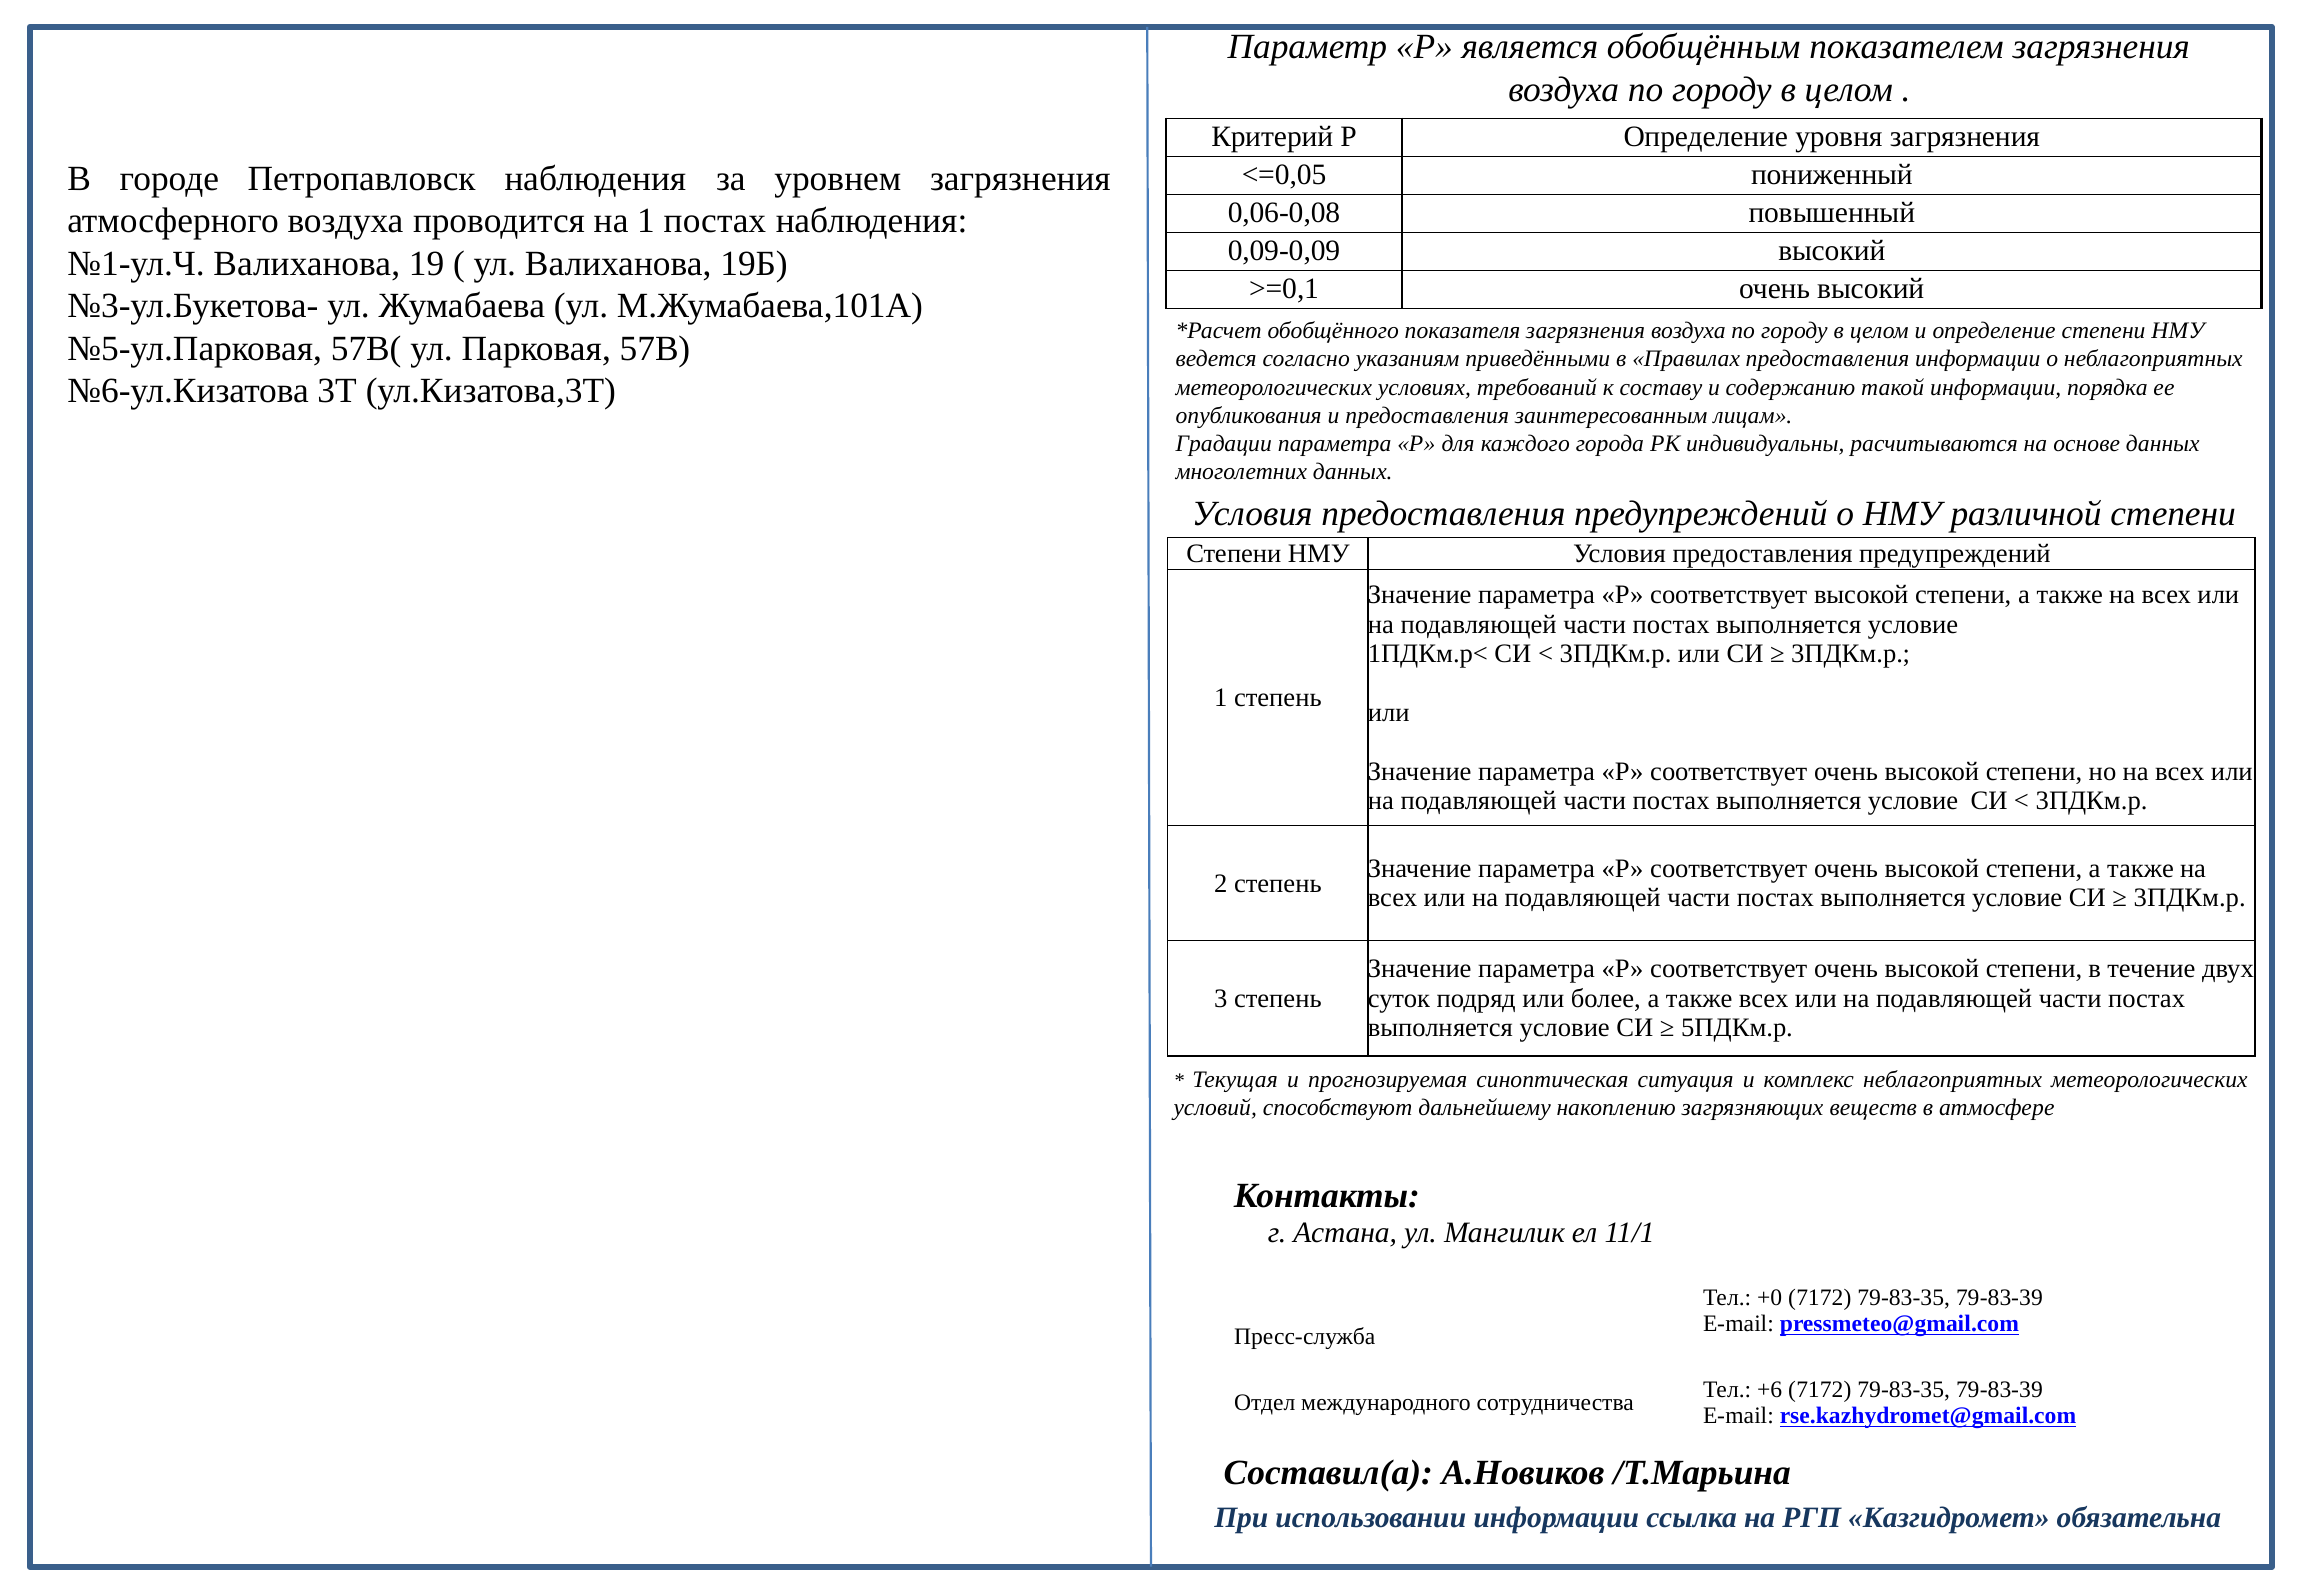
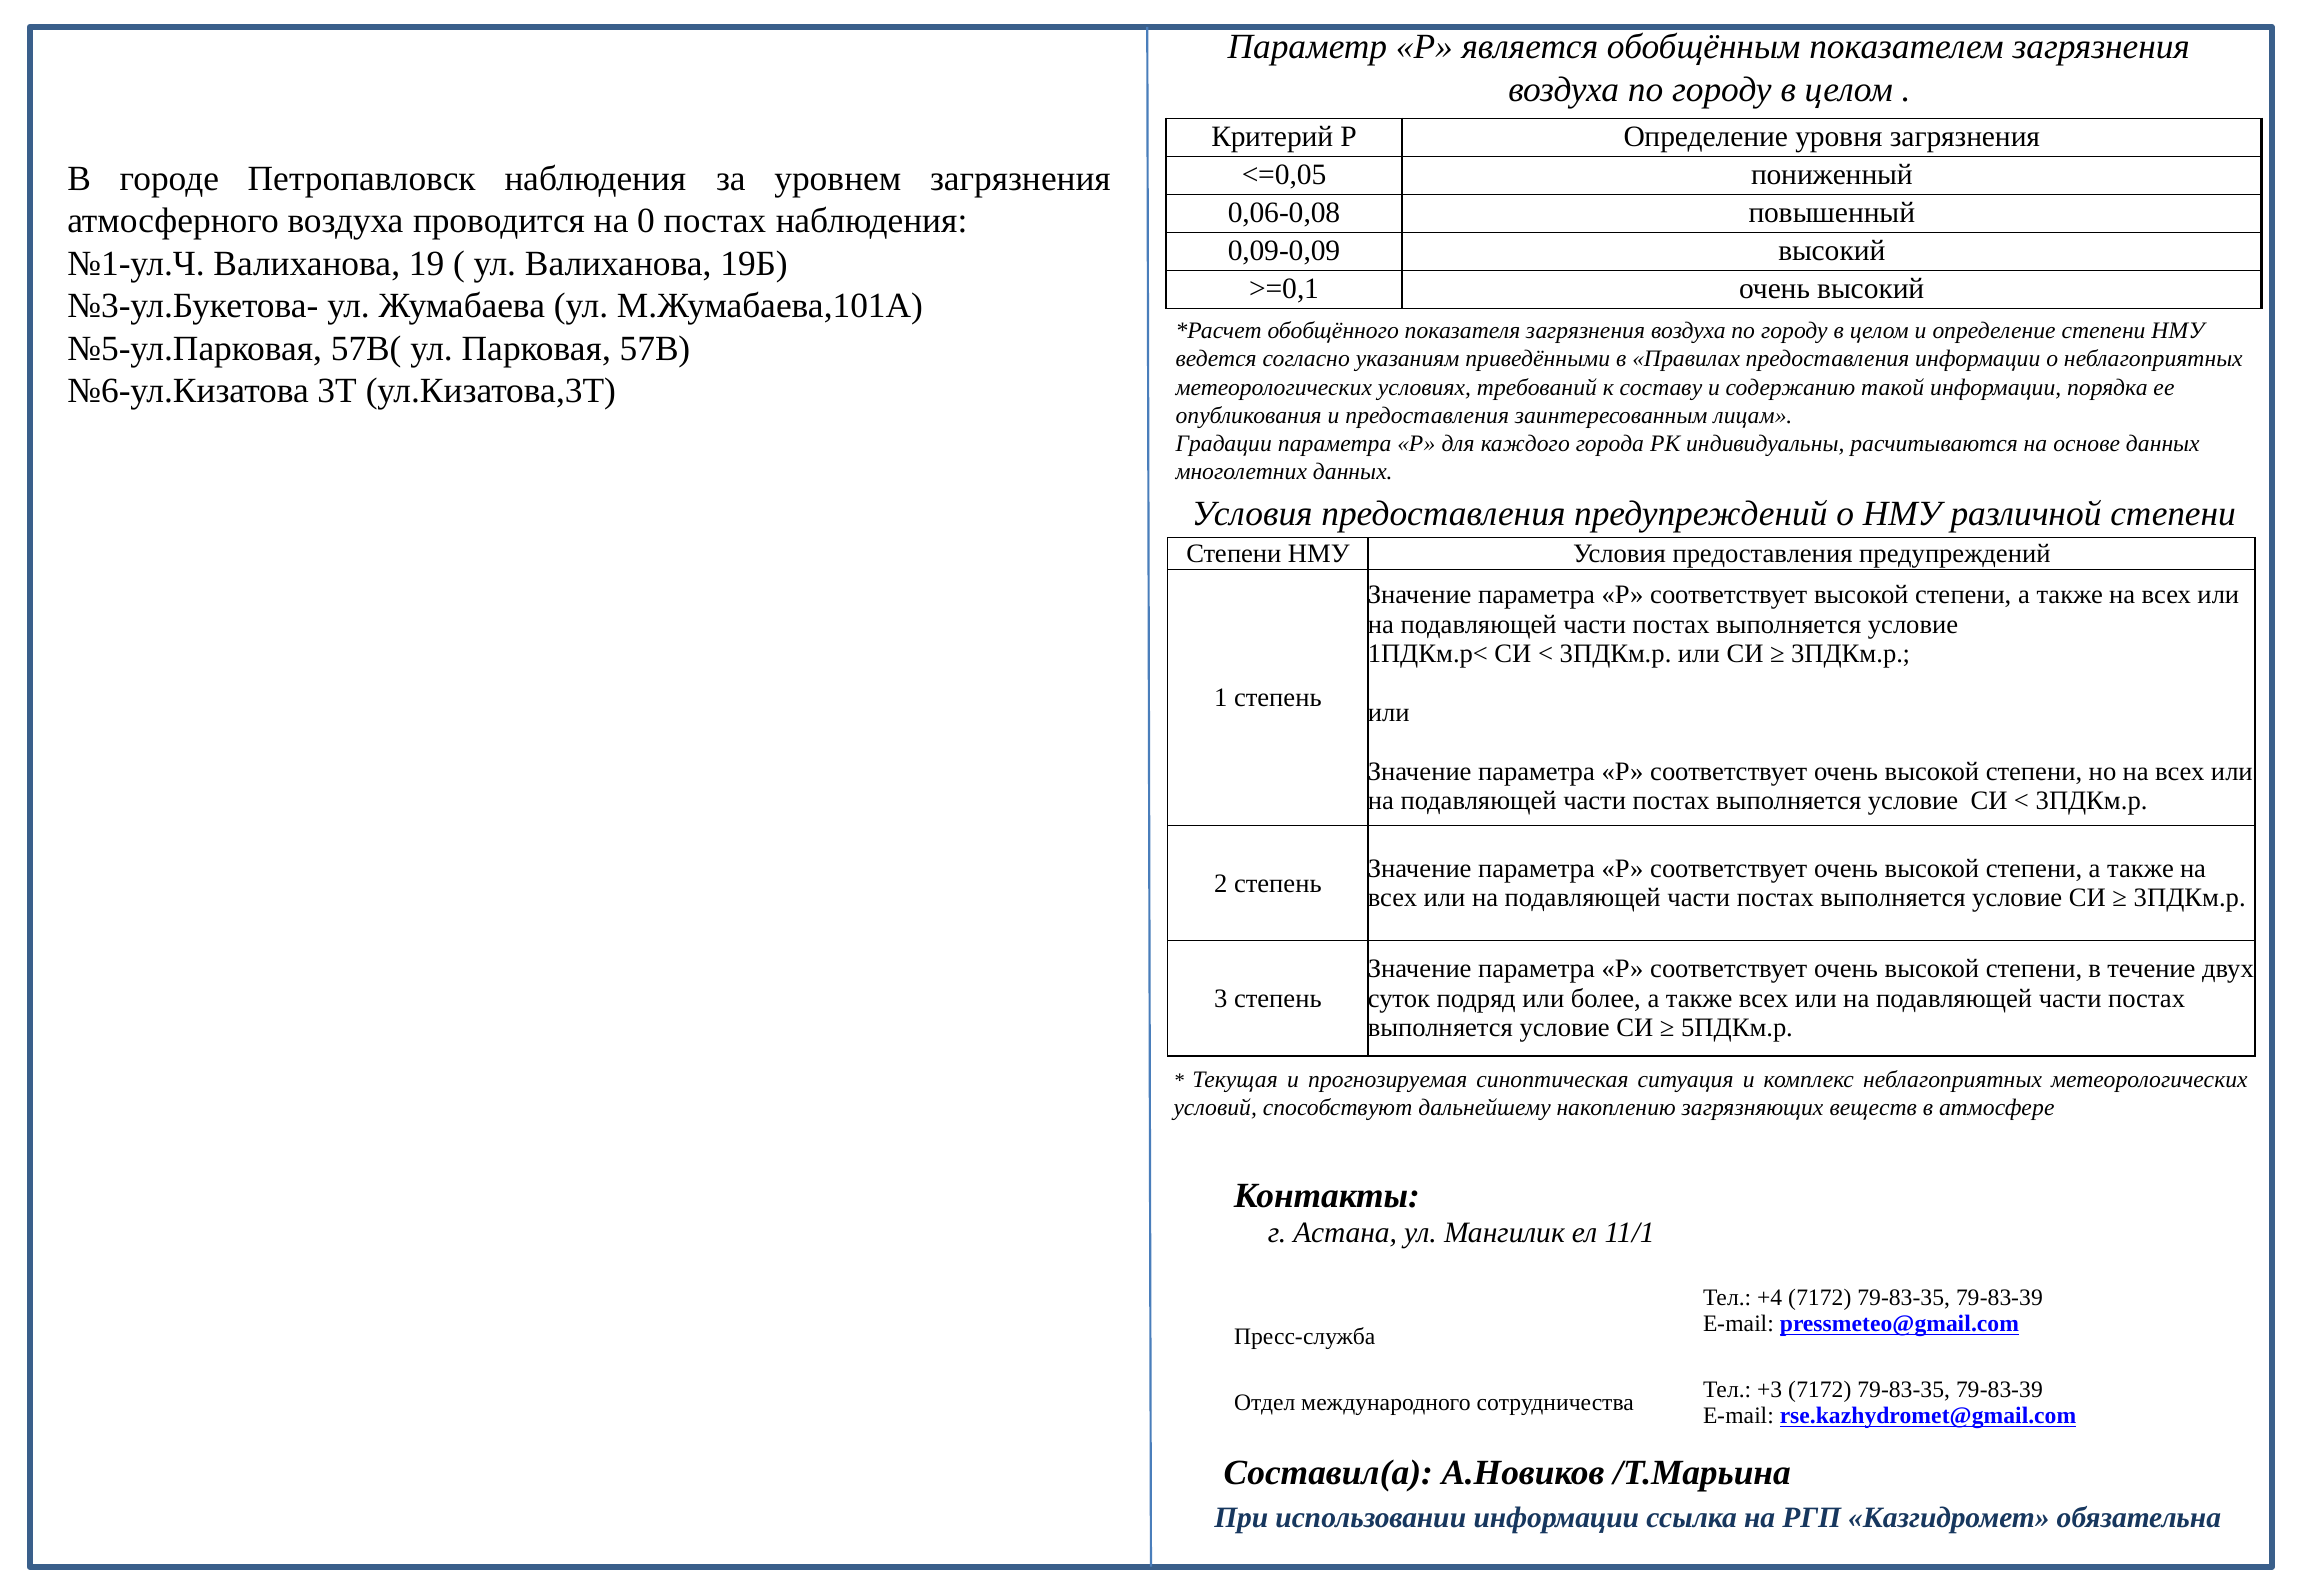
на 1: 1 -> 0
+0: +0 -> +4
+6: +6 -> +3
